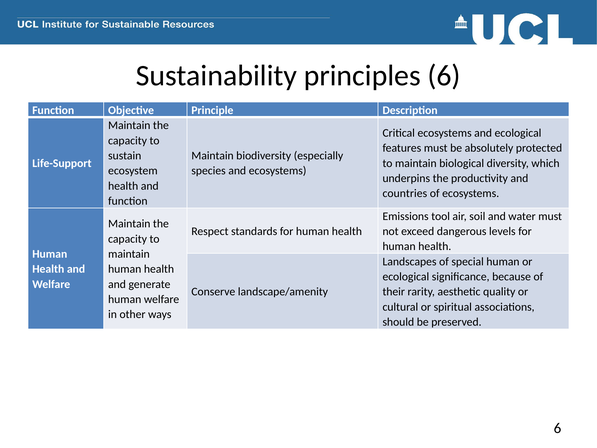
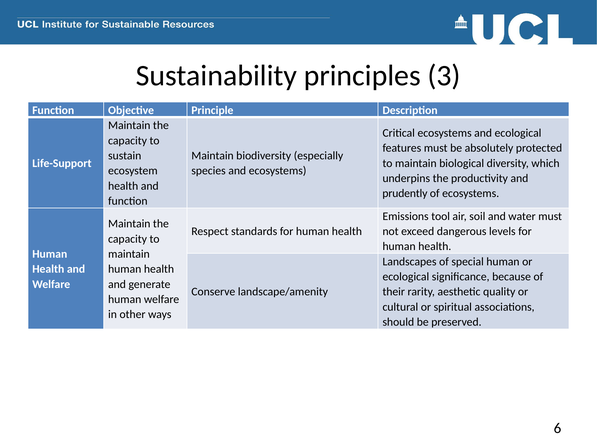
principles 6: 6 -> 3
countries: countries -> prudently
